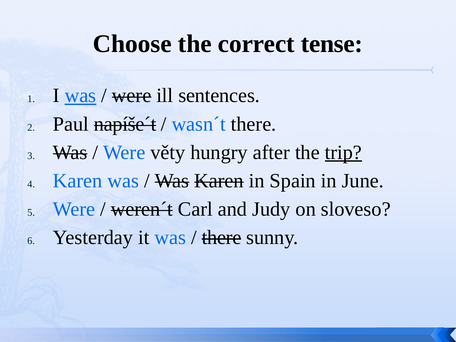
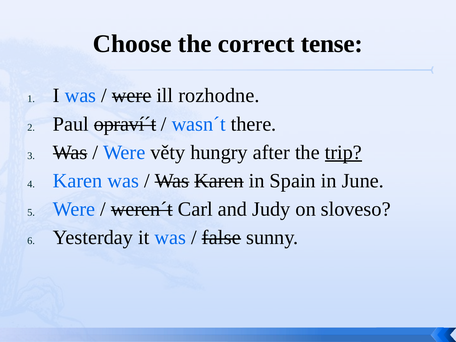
was at (80, 96) underline: present -> none
sentences: sentences -> rozhodne
napíše´t: napíše´t -> opraví´t
there at (222, 238): there -> false
